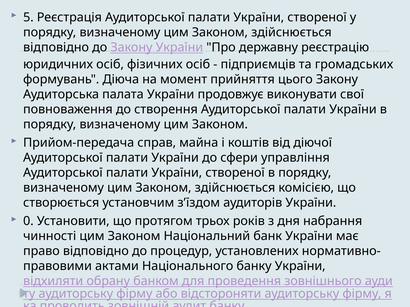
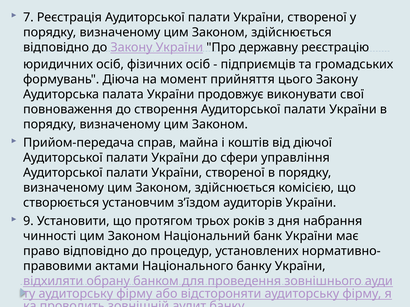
5: 5 -> 7
0: 0 -> 9
